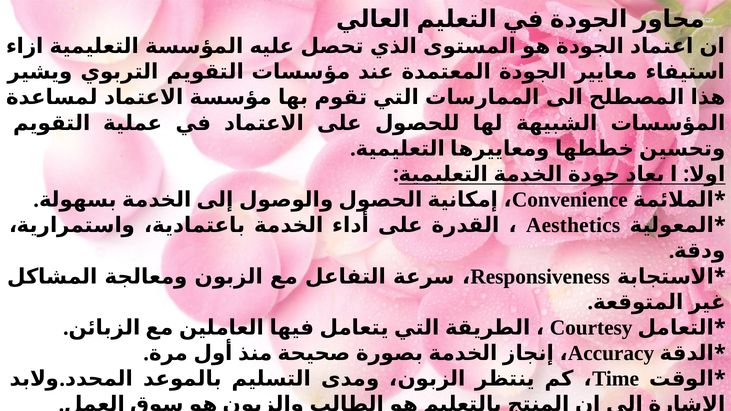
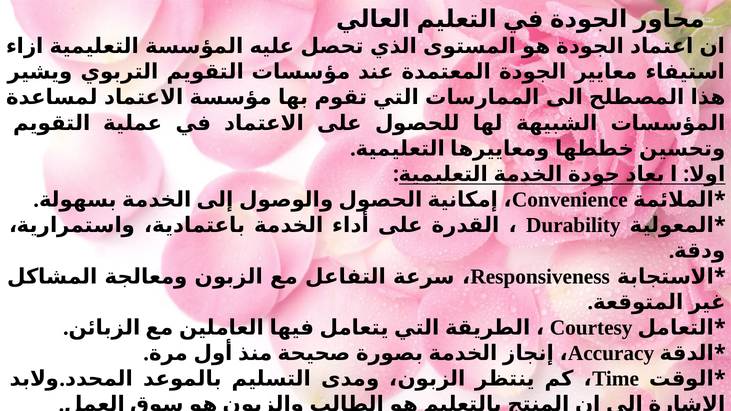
Aesthetics: Aesthetics -> Durability
